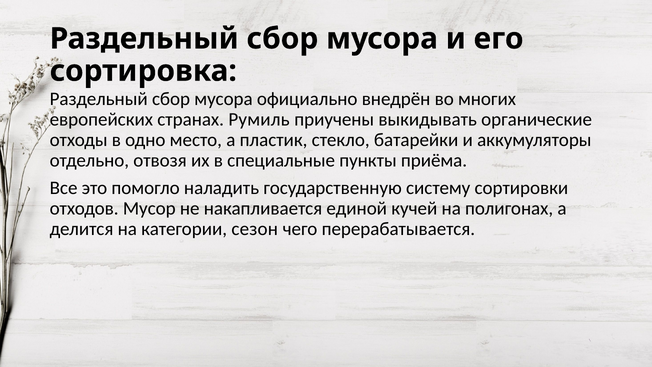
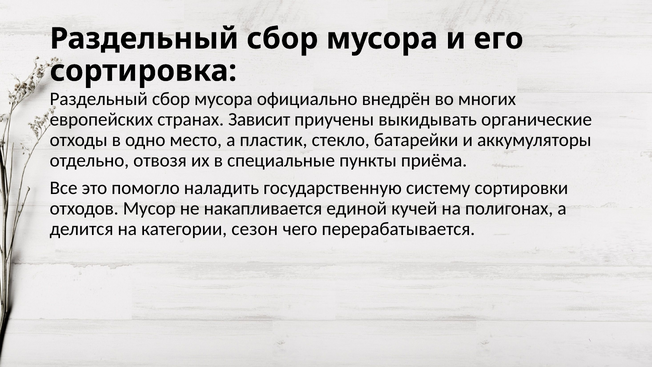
Румиль: Румиль -> Зависит
